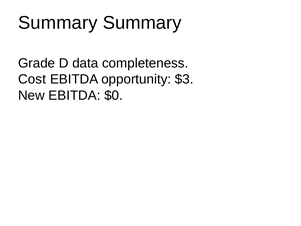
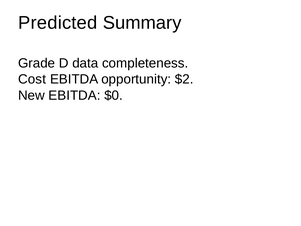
Summary at (58, 23): Summary -> Predicted
$3: $3 -> $2
